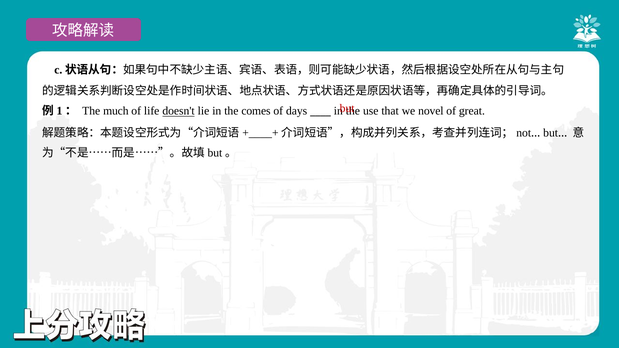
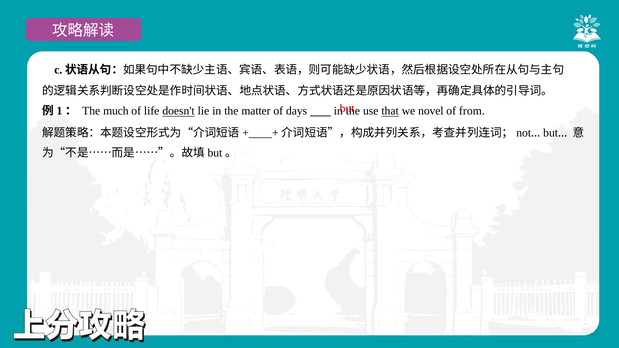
comes: comes -> matter
that underline: none -> present
great: great -> from
